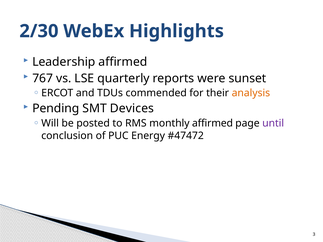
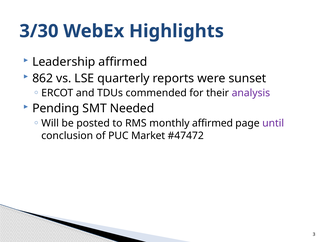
2/30: 2/30 -> 3/30
767: 767 -> 862
analysis colour: orange -> purple
Devices: Devices -> Needed
Energy: Energy -> Market
